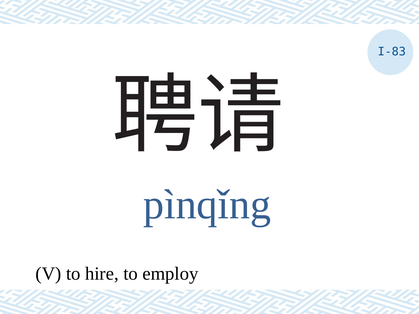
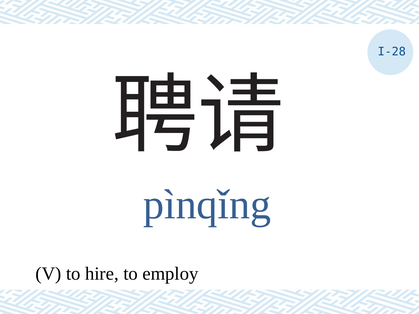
I-83: I-83 -> I-28
